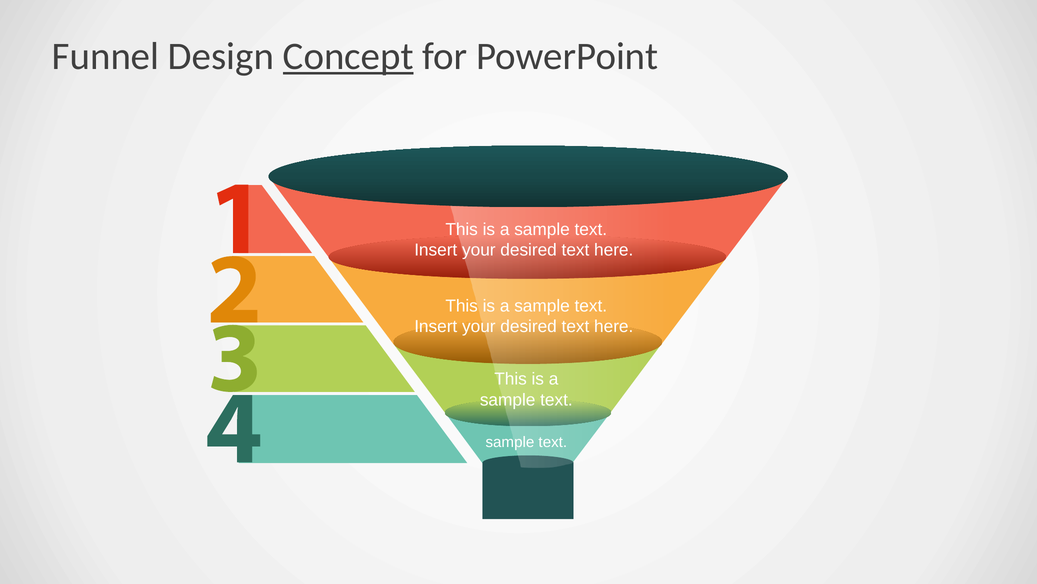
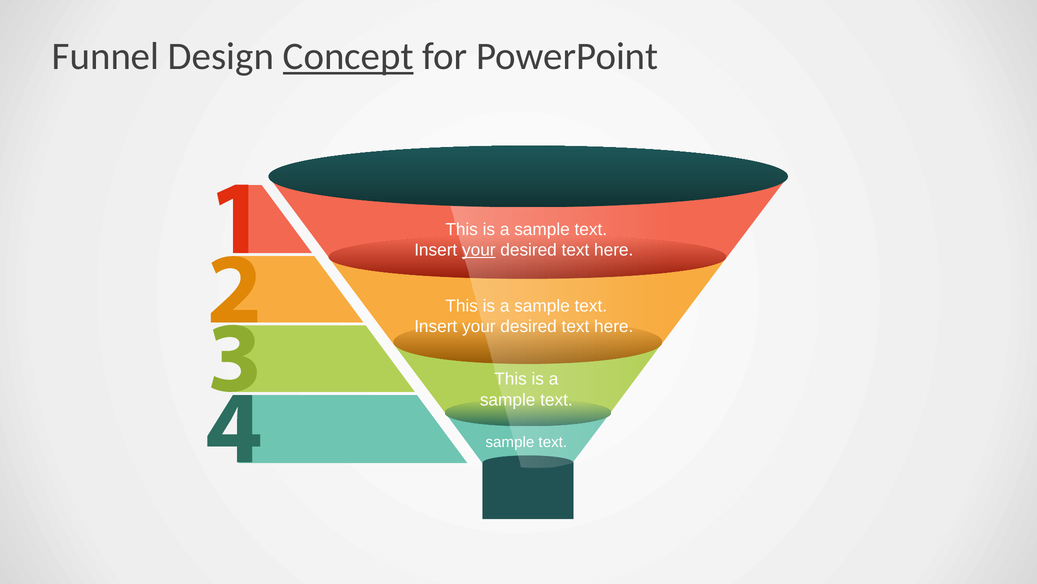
your at (479, 250) underline: none -> present
